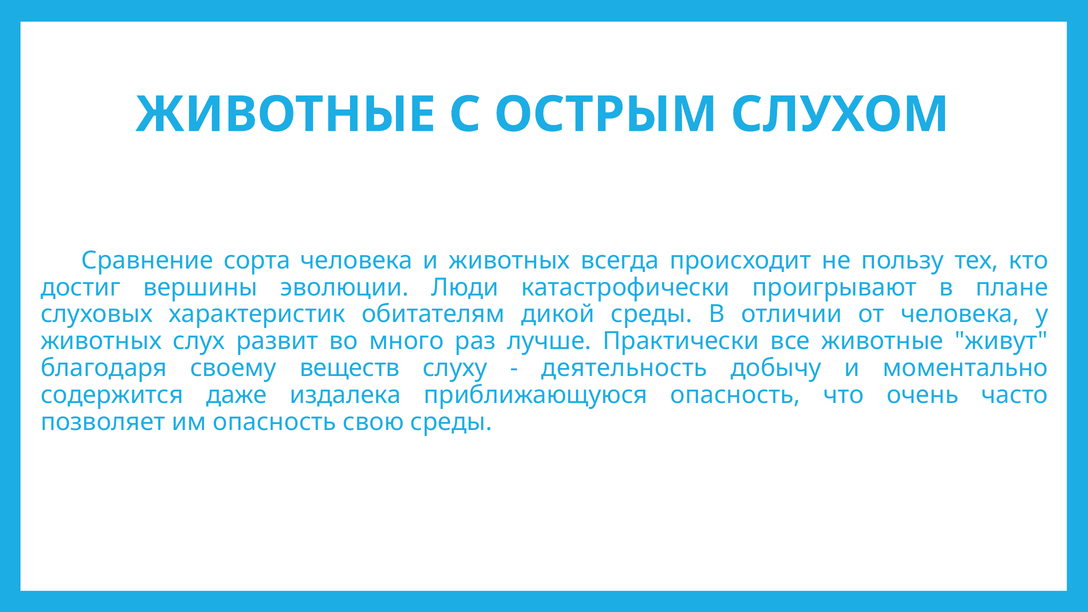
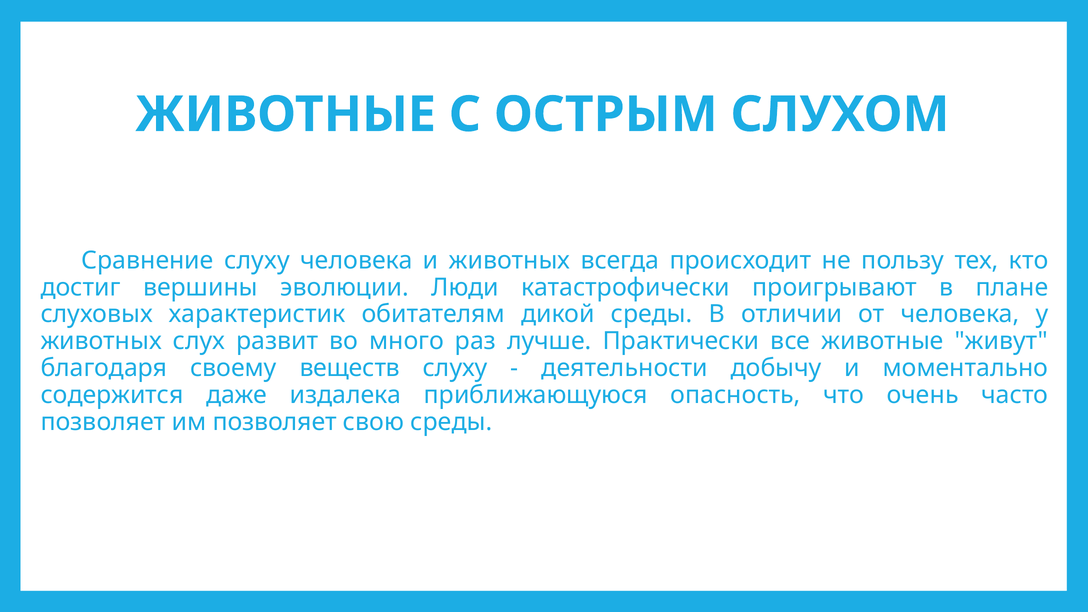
Сравнение сорта: сорта -> слуху
деятельность: деятельность -> деятельности
им опасность: опасность -> позволяет
